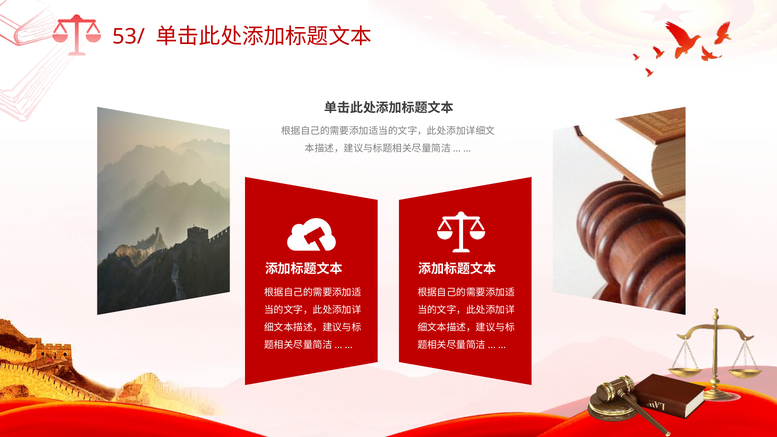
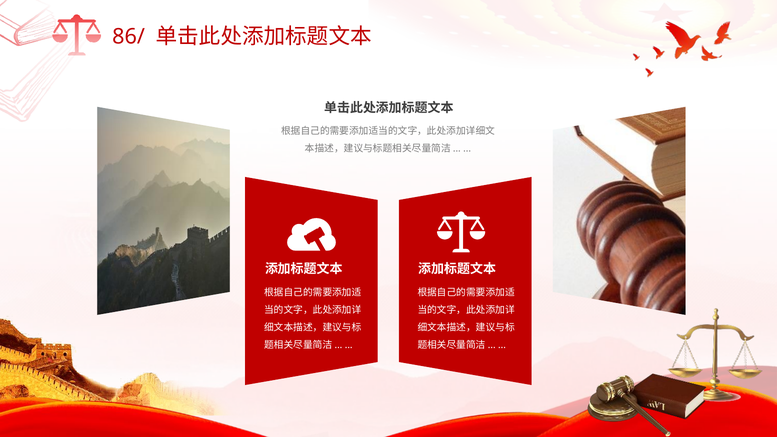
53/: 53/ -> 86/
